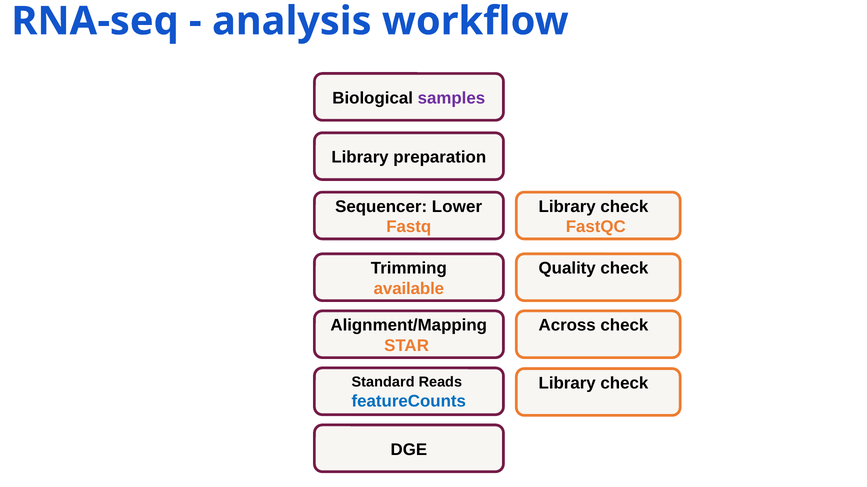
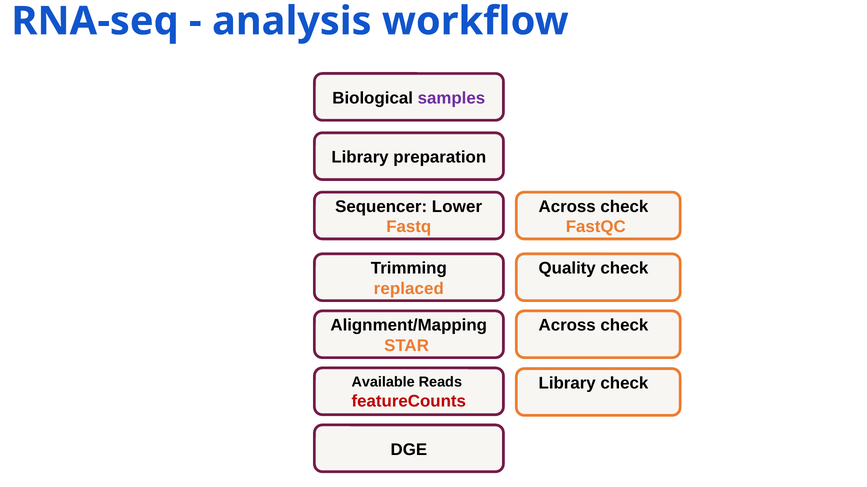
Library at (567, 207): Library -> Across
available: available -> replaced
Standard: Standard -> Available
featureCounts colour: blue -> red
